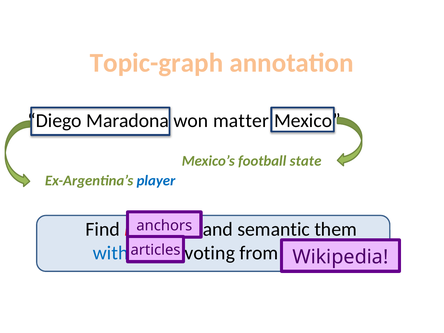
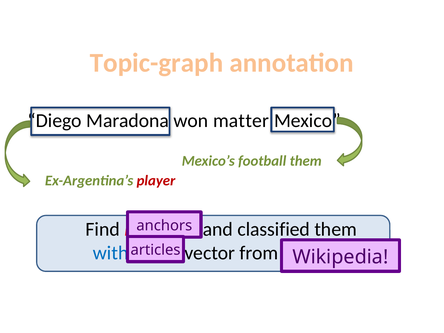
football state: state -> them
player colour: blue -> red
semantic: semantic -> classified
voting: voting -> vector
